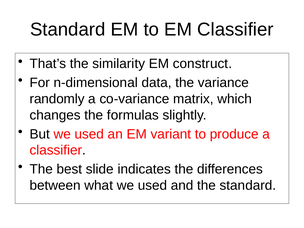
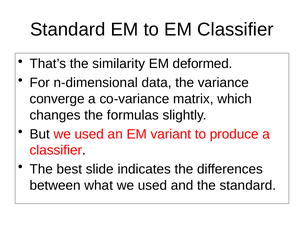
construct: construct -> deformed
randomly: randomly -> converge
